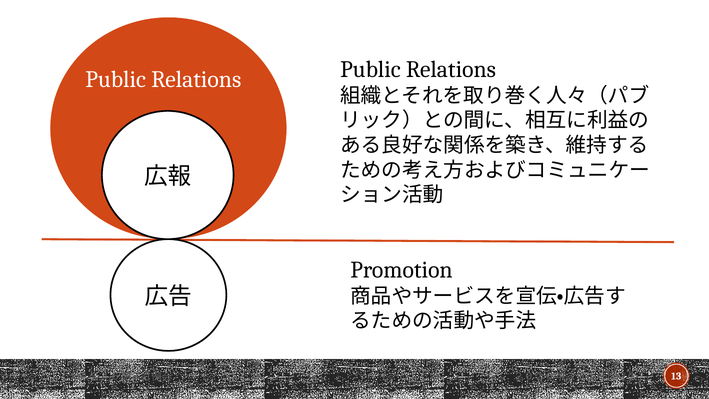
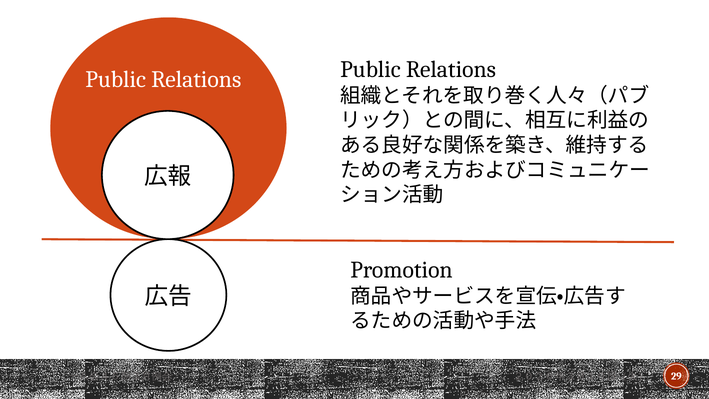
13: 13 -> 29
